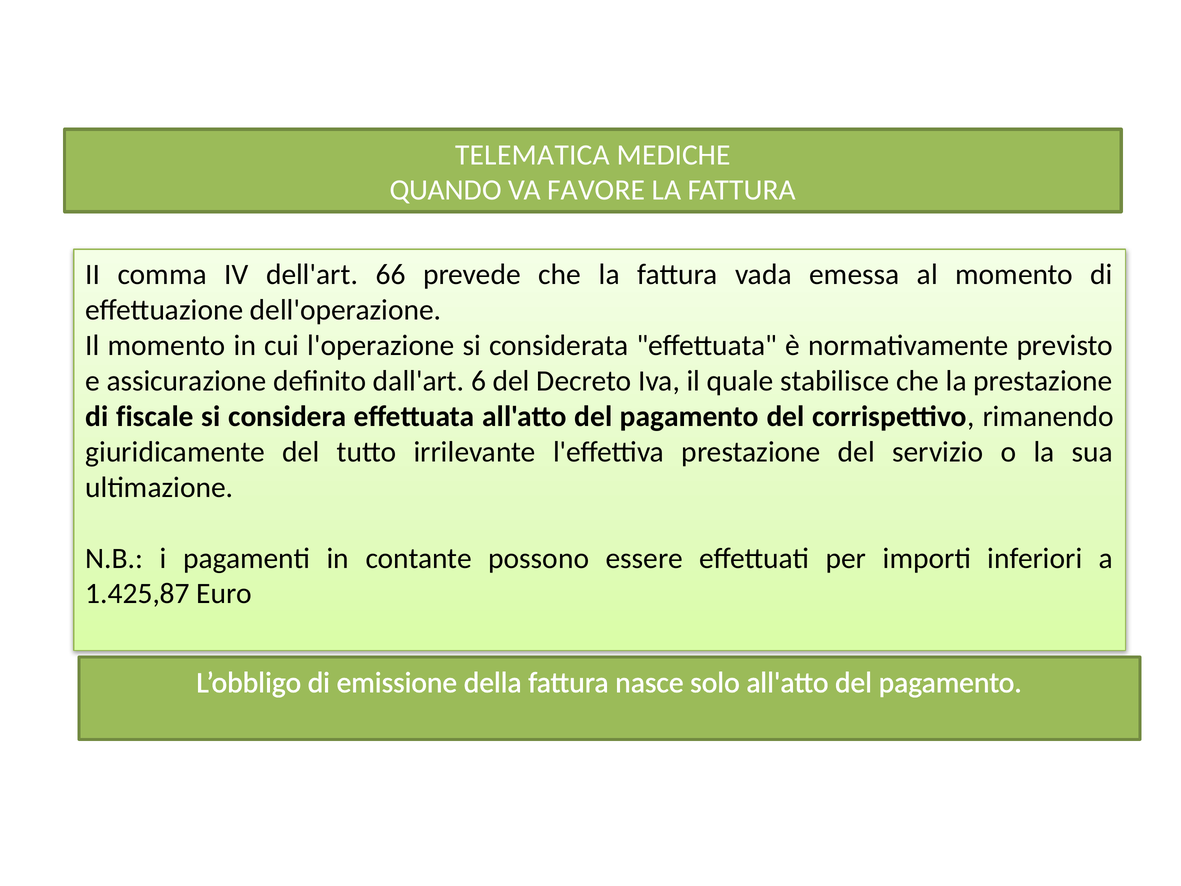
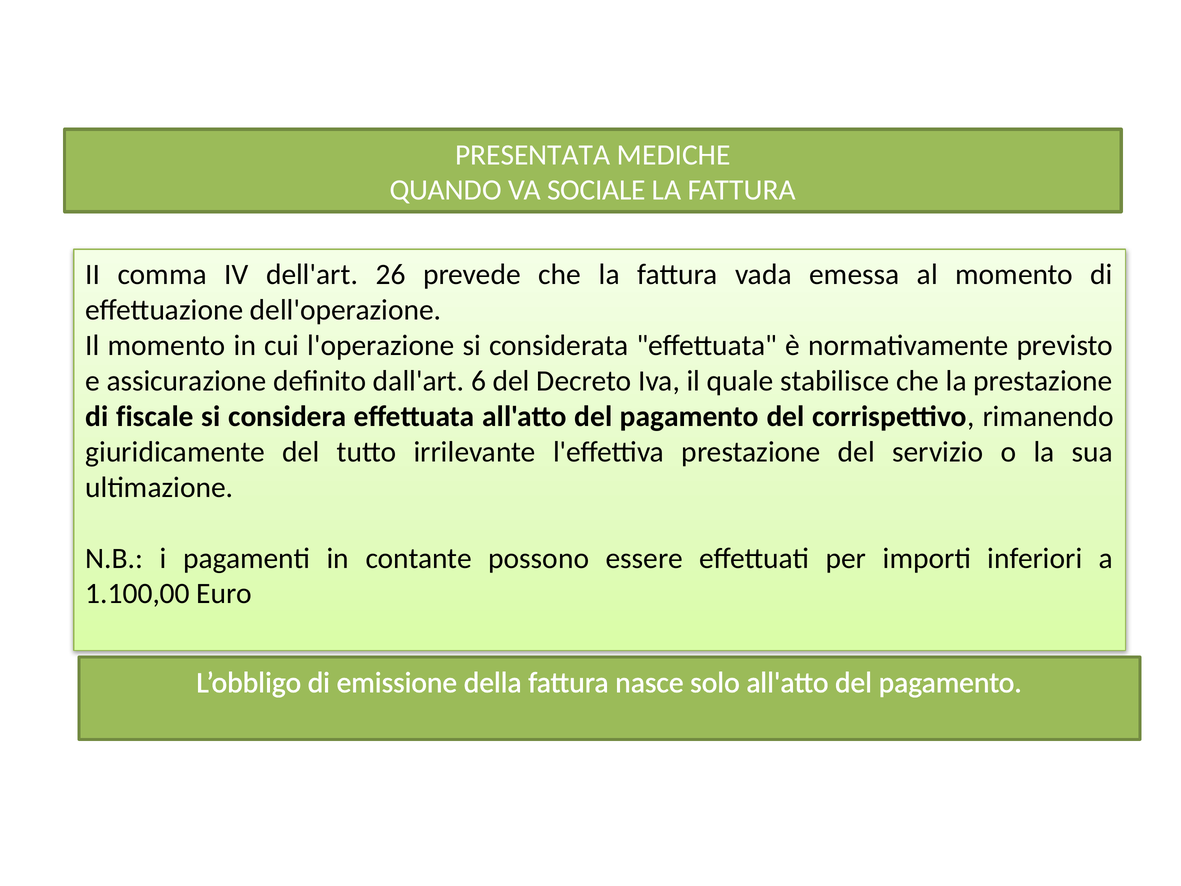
TELEMATICA: TELEMATICA -> PRESENTATA
FAVORE: FAVORE -> SOCIALE
66: 66 -> 26
1.425,87: 1.425,87 -> 1.100,00
